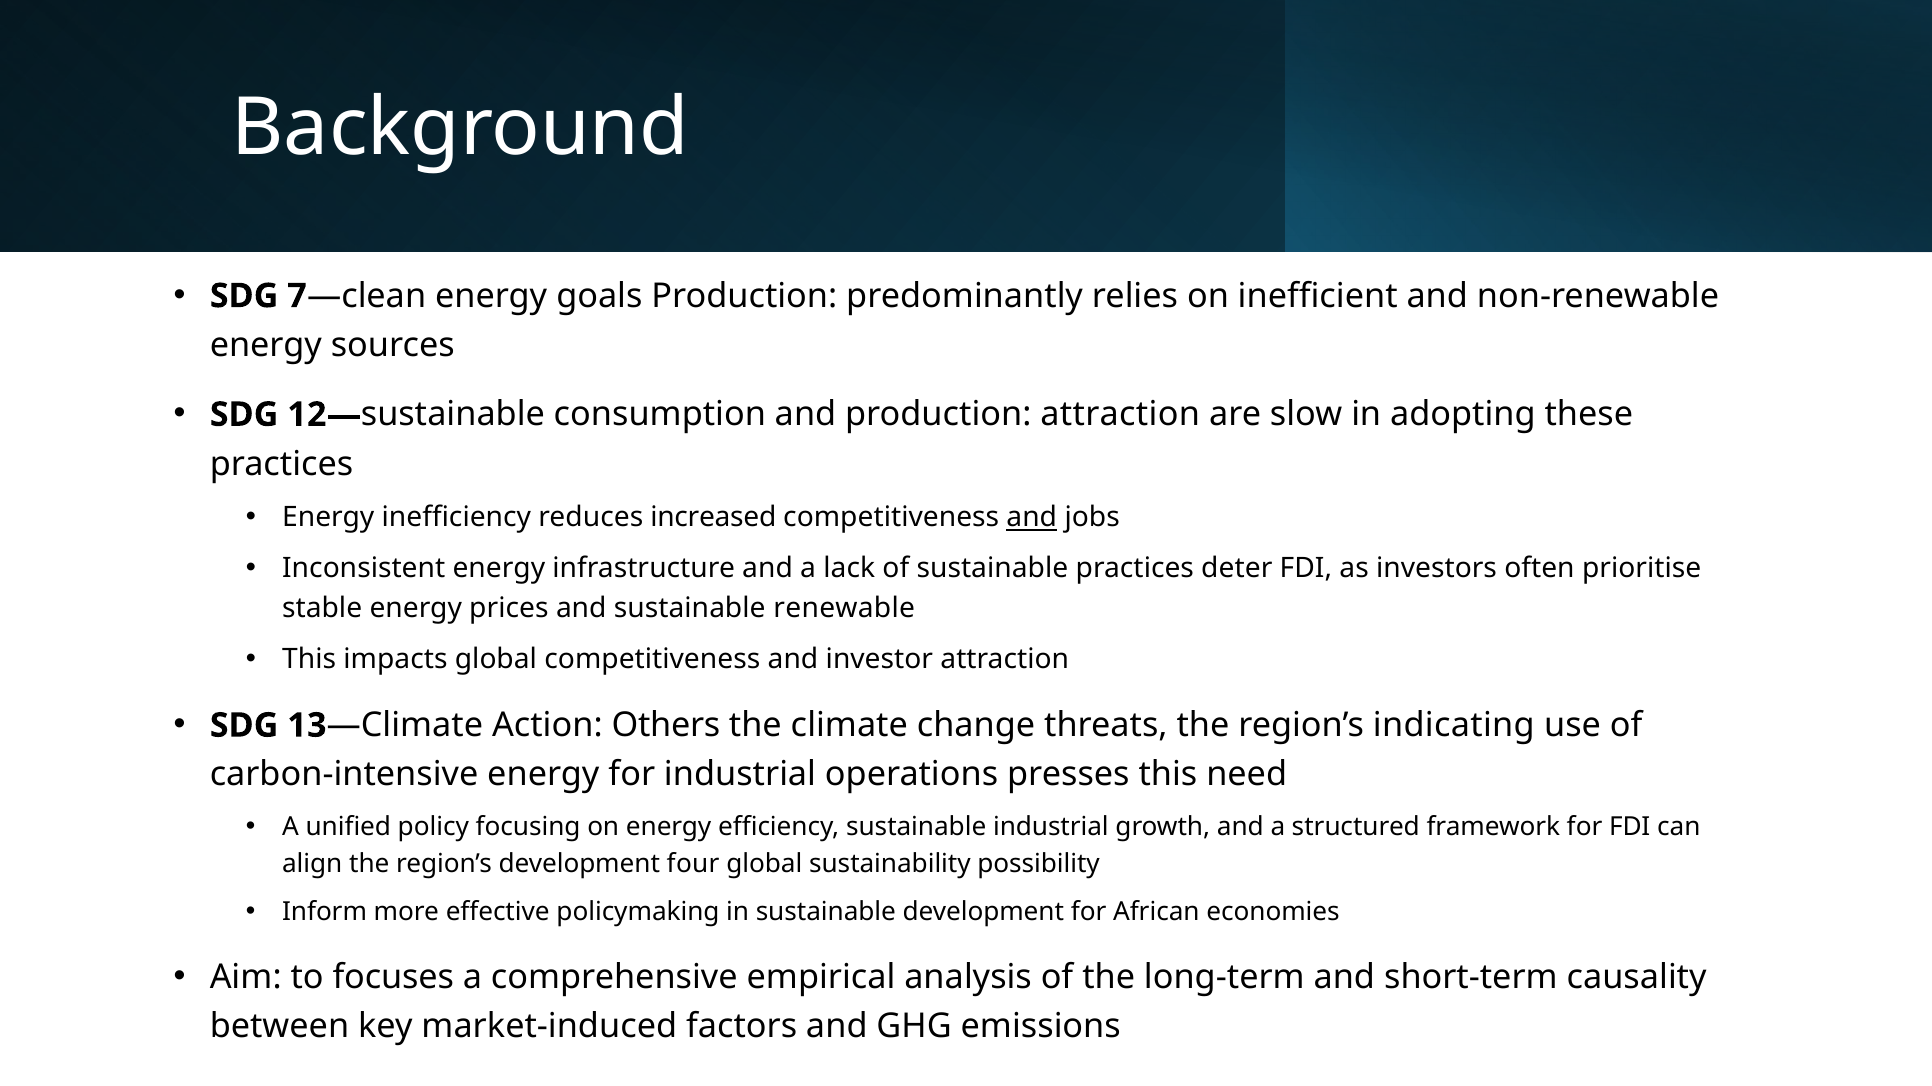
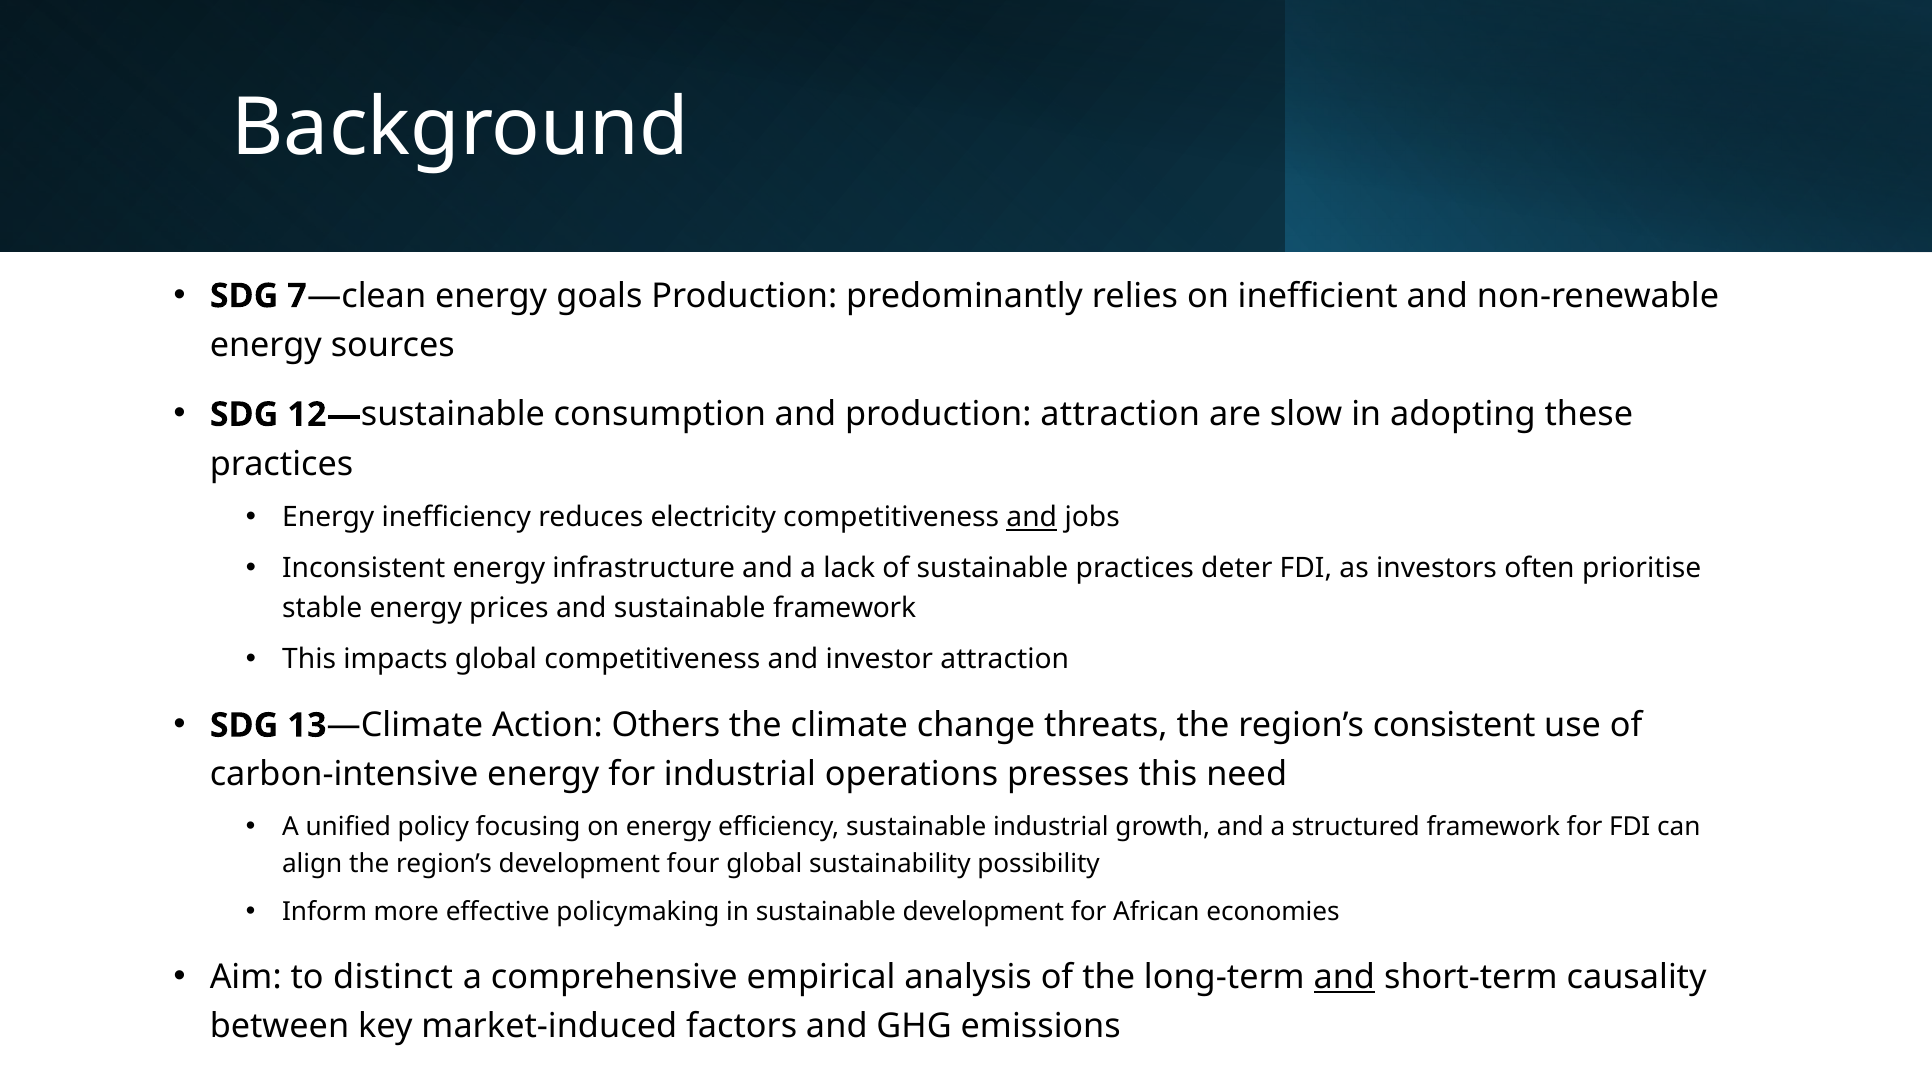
increased: increased -> electricity
sustainable renewable: renewable -> framework
indicating: indicating -> consistent
focuses: focuses -> distinct
and at (1344, 978) underline: none -> present
